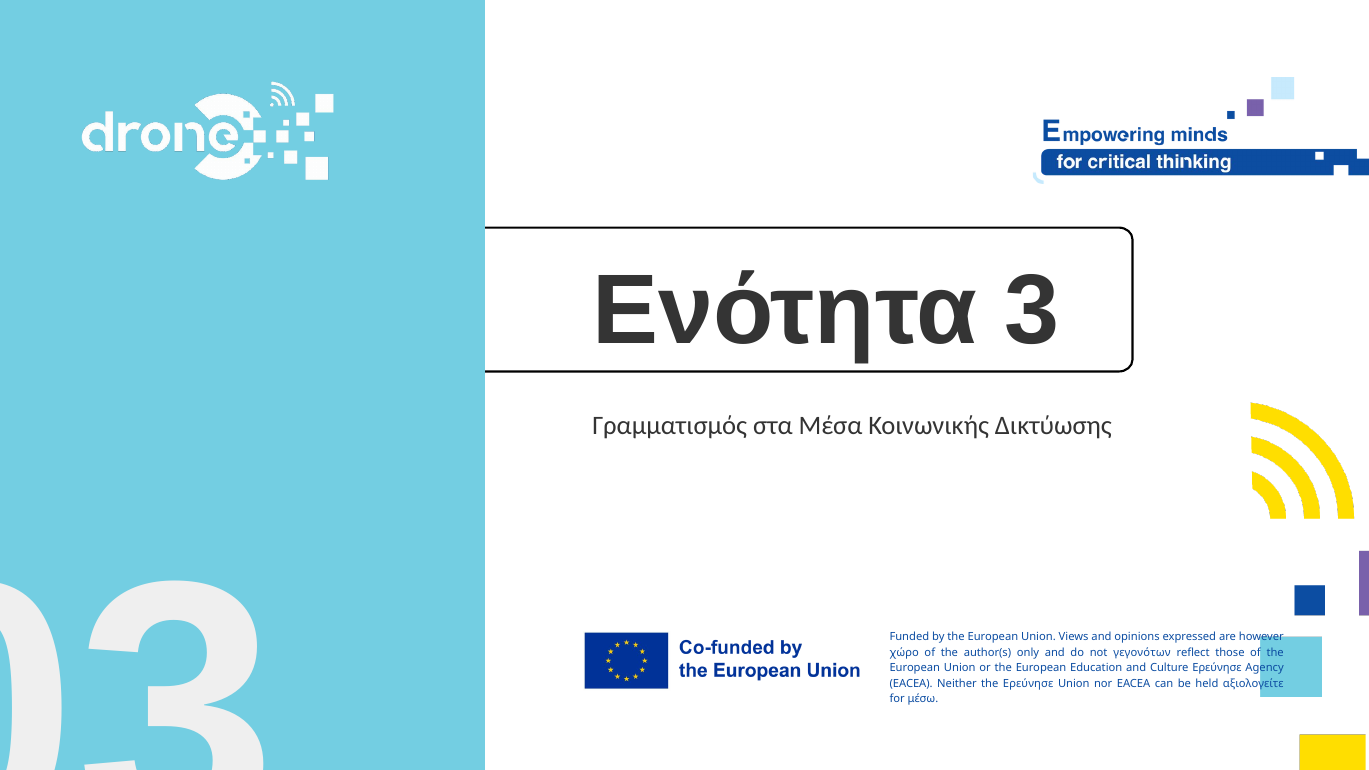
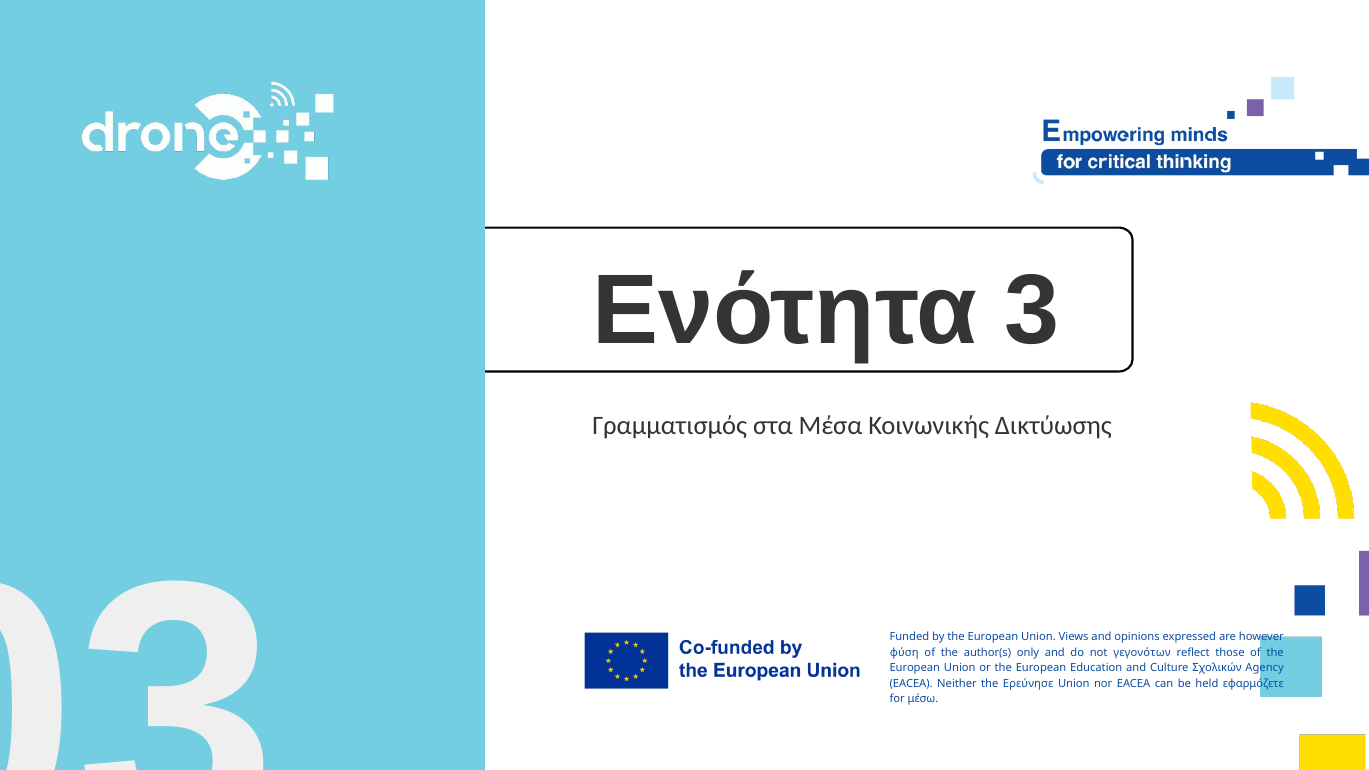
χώρο: χώρο -> φύση
Culture Ερεύνησε: Ερεύνησε -> Σχολικών
αξιολογείτε: αξιολογείτε -> εφαρμόζετε
